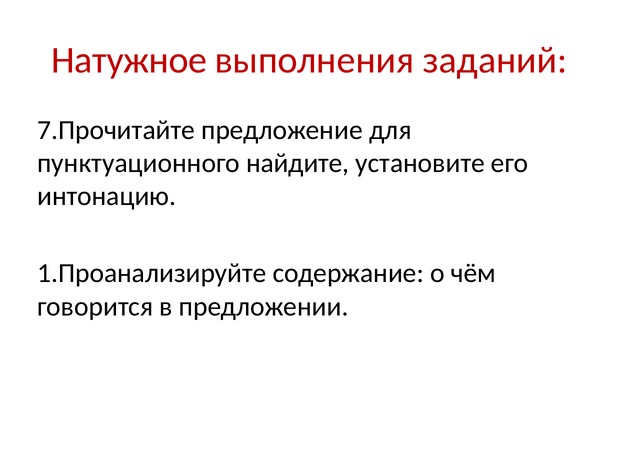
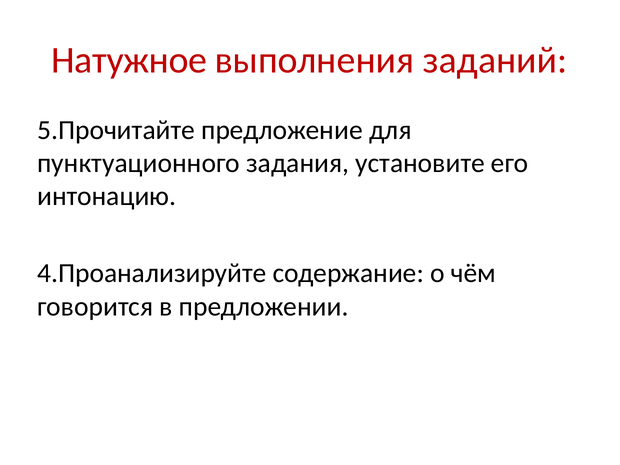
7.Прочитайте: 7.Прочитайте -> 5.Прочитайте
найдите: найдите -> задания
1.Проанализируйте: 1.Проанализируйте -> 4.Проанализируйте
